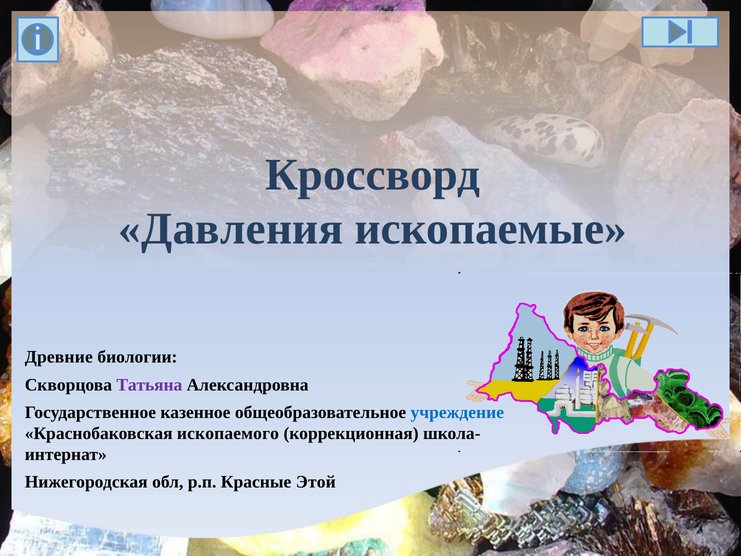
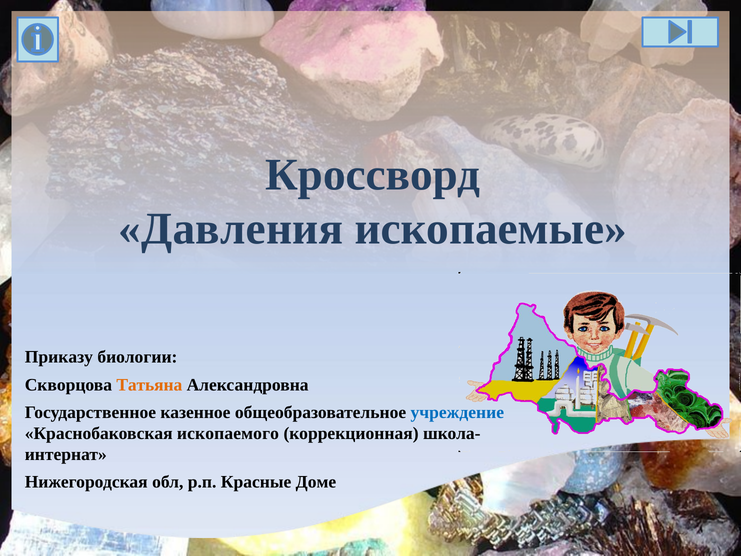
Древние: Древние -> Приказу
Татьяна colour: purple -> orange
Этой: Этой -> Доме
